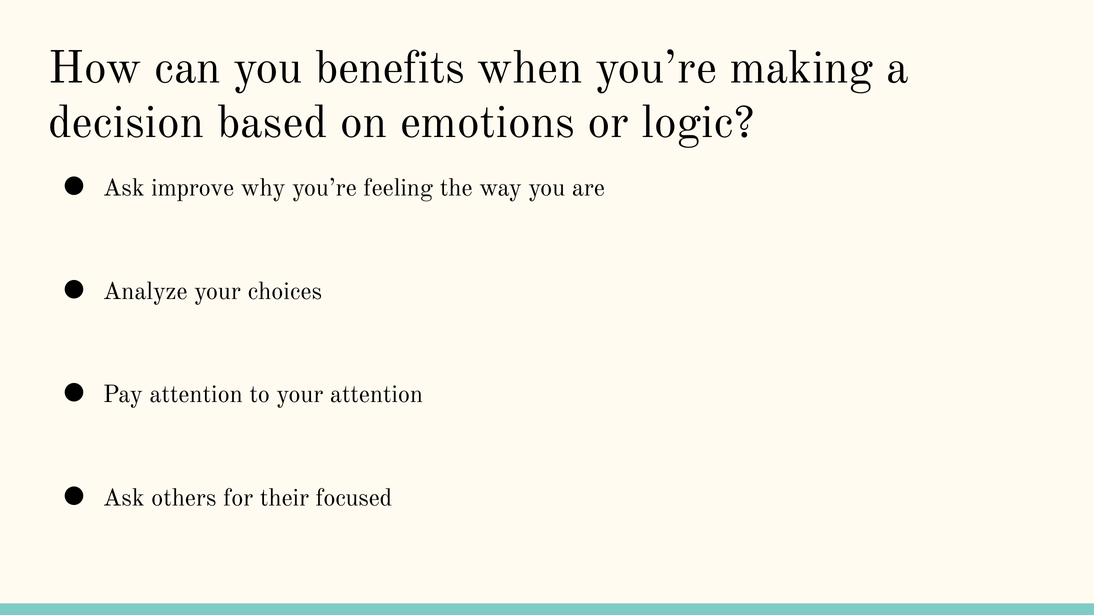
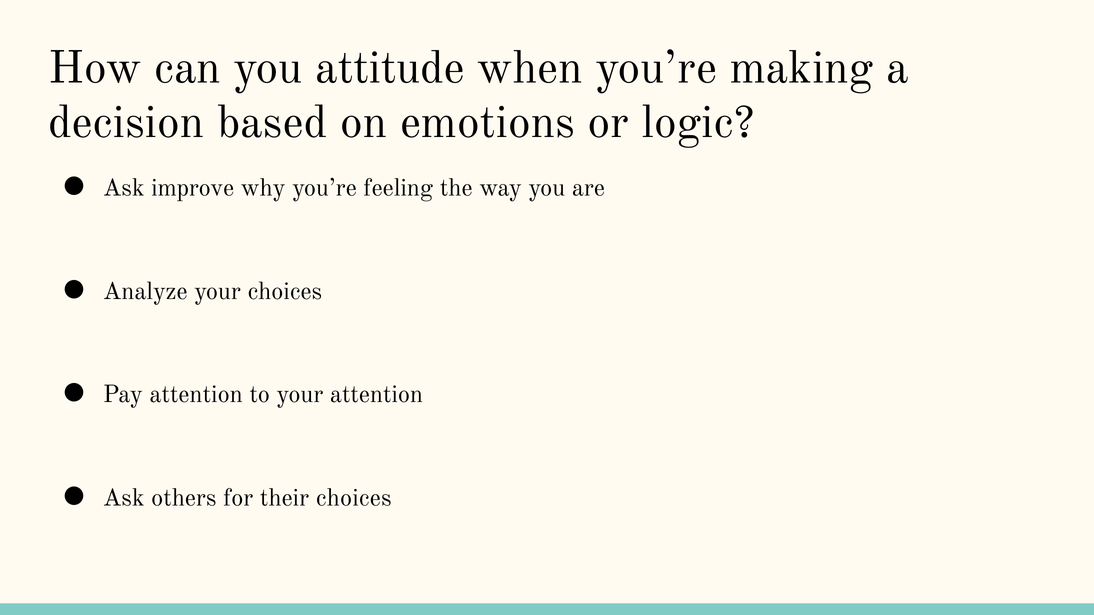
benefits: benefits -> attitude
their focused: focused -> choices
